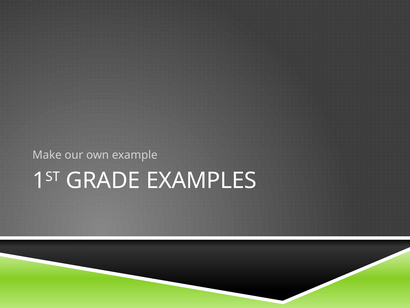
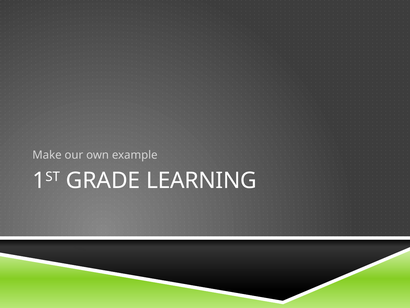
EXAMPLES: EXAMPLES -> LEARNING
